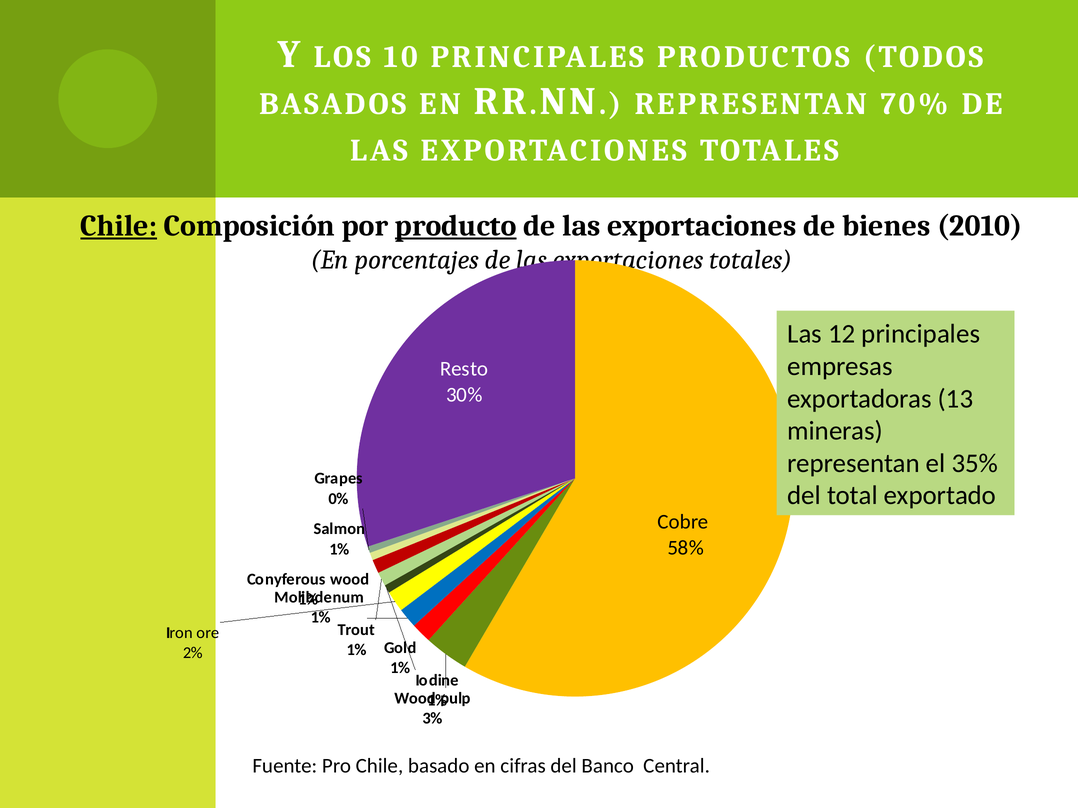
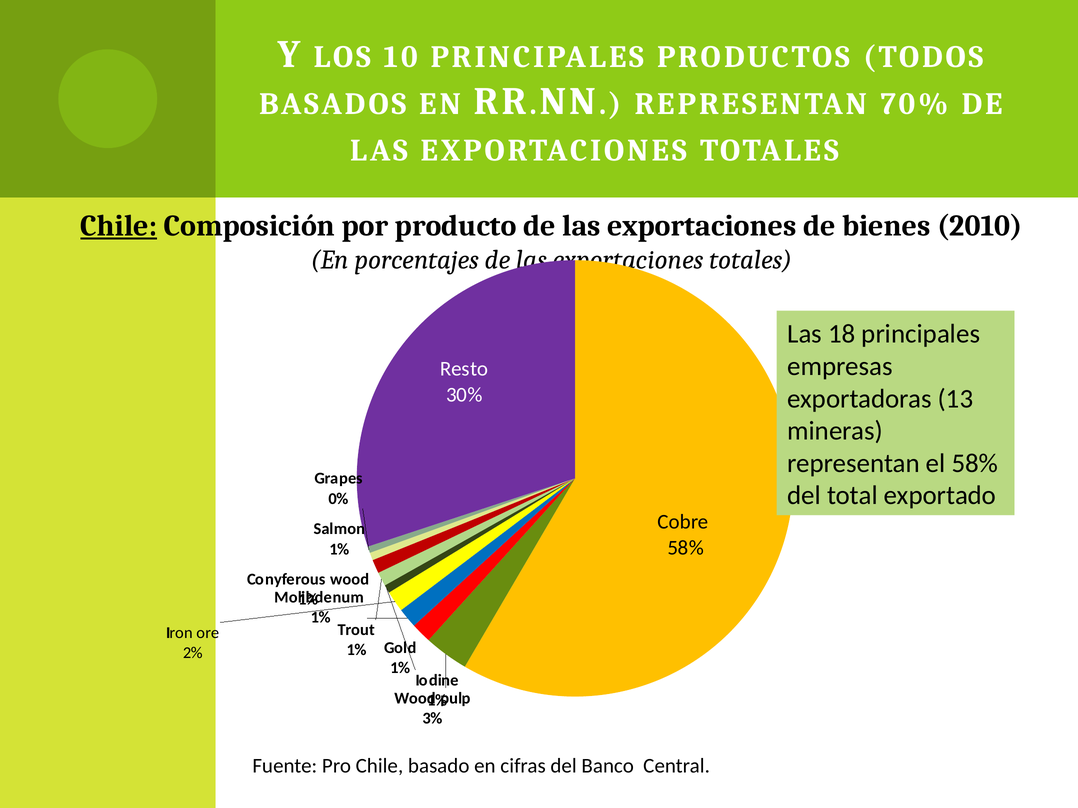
producto underline: present -> none
12: 12 -> 18
el 35%: 35% -> 58%
